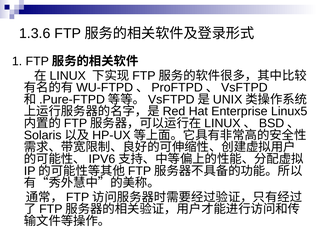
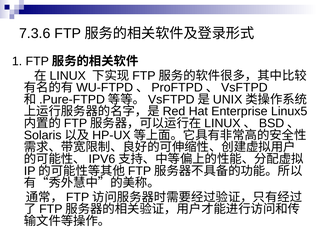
1.3.6: 1.3.6 -> 7.3.6
